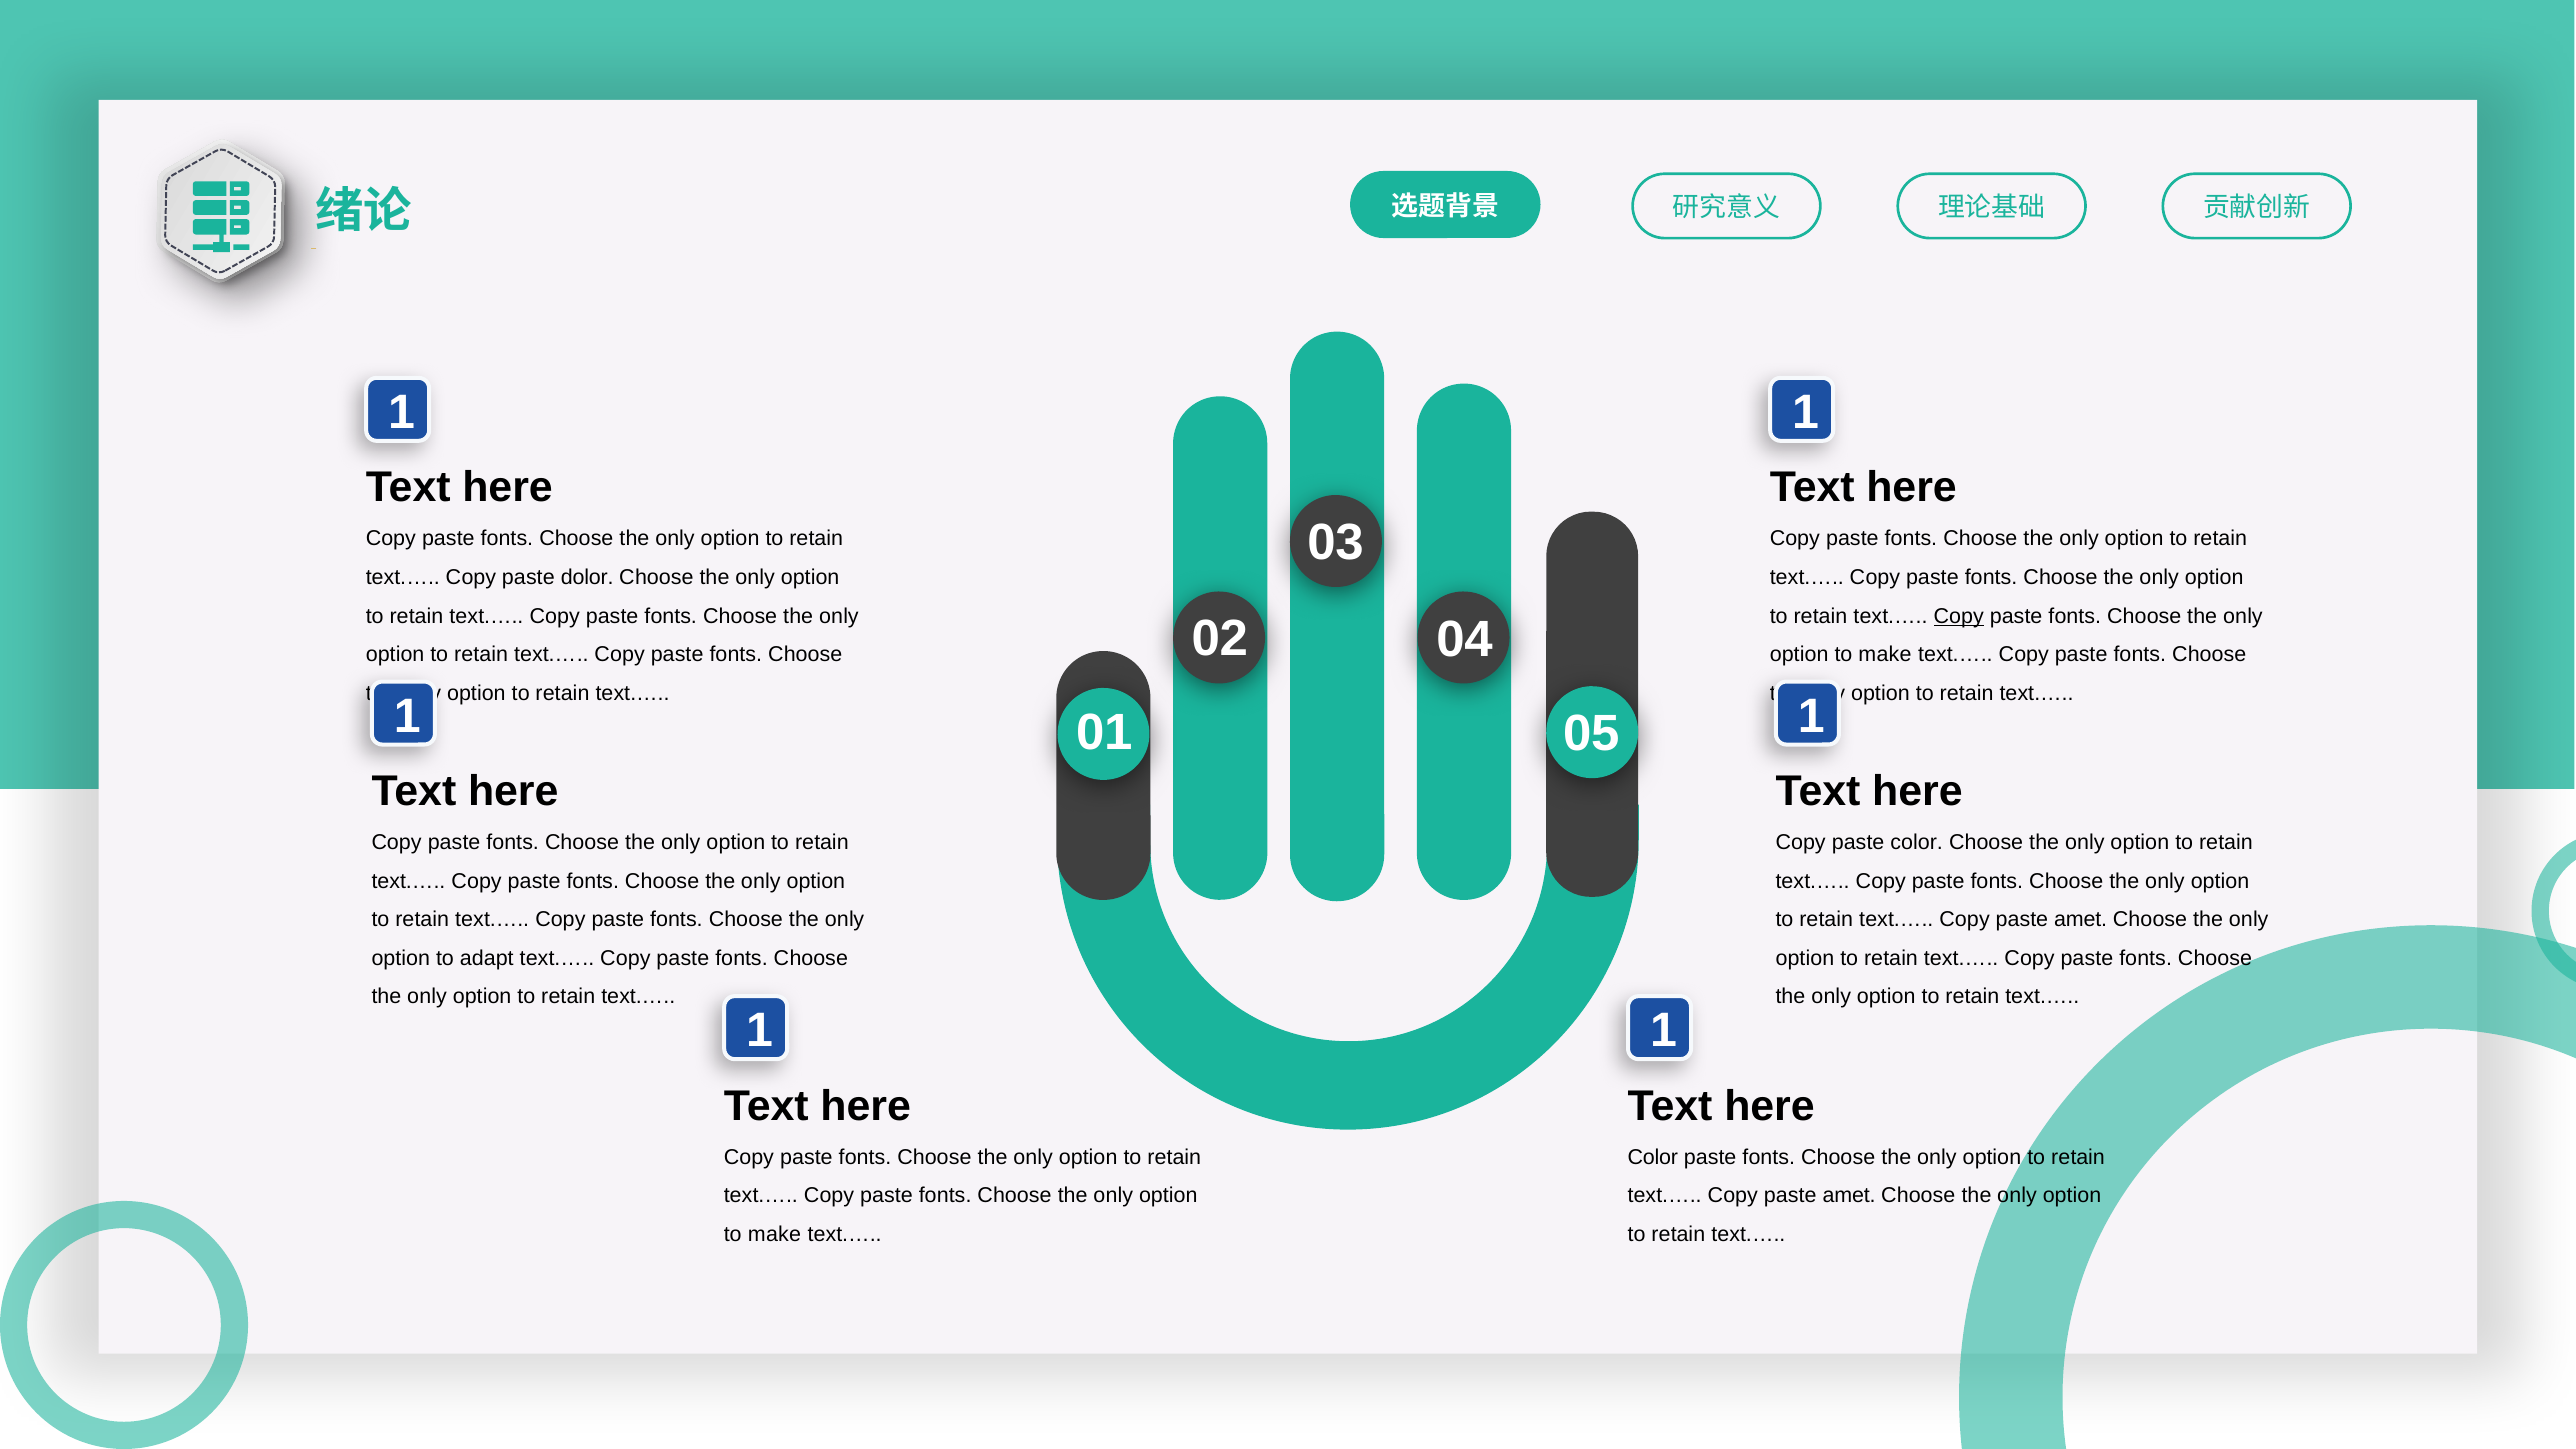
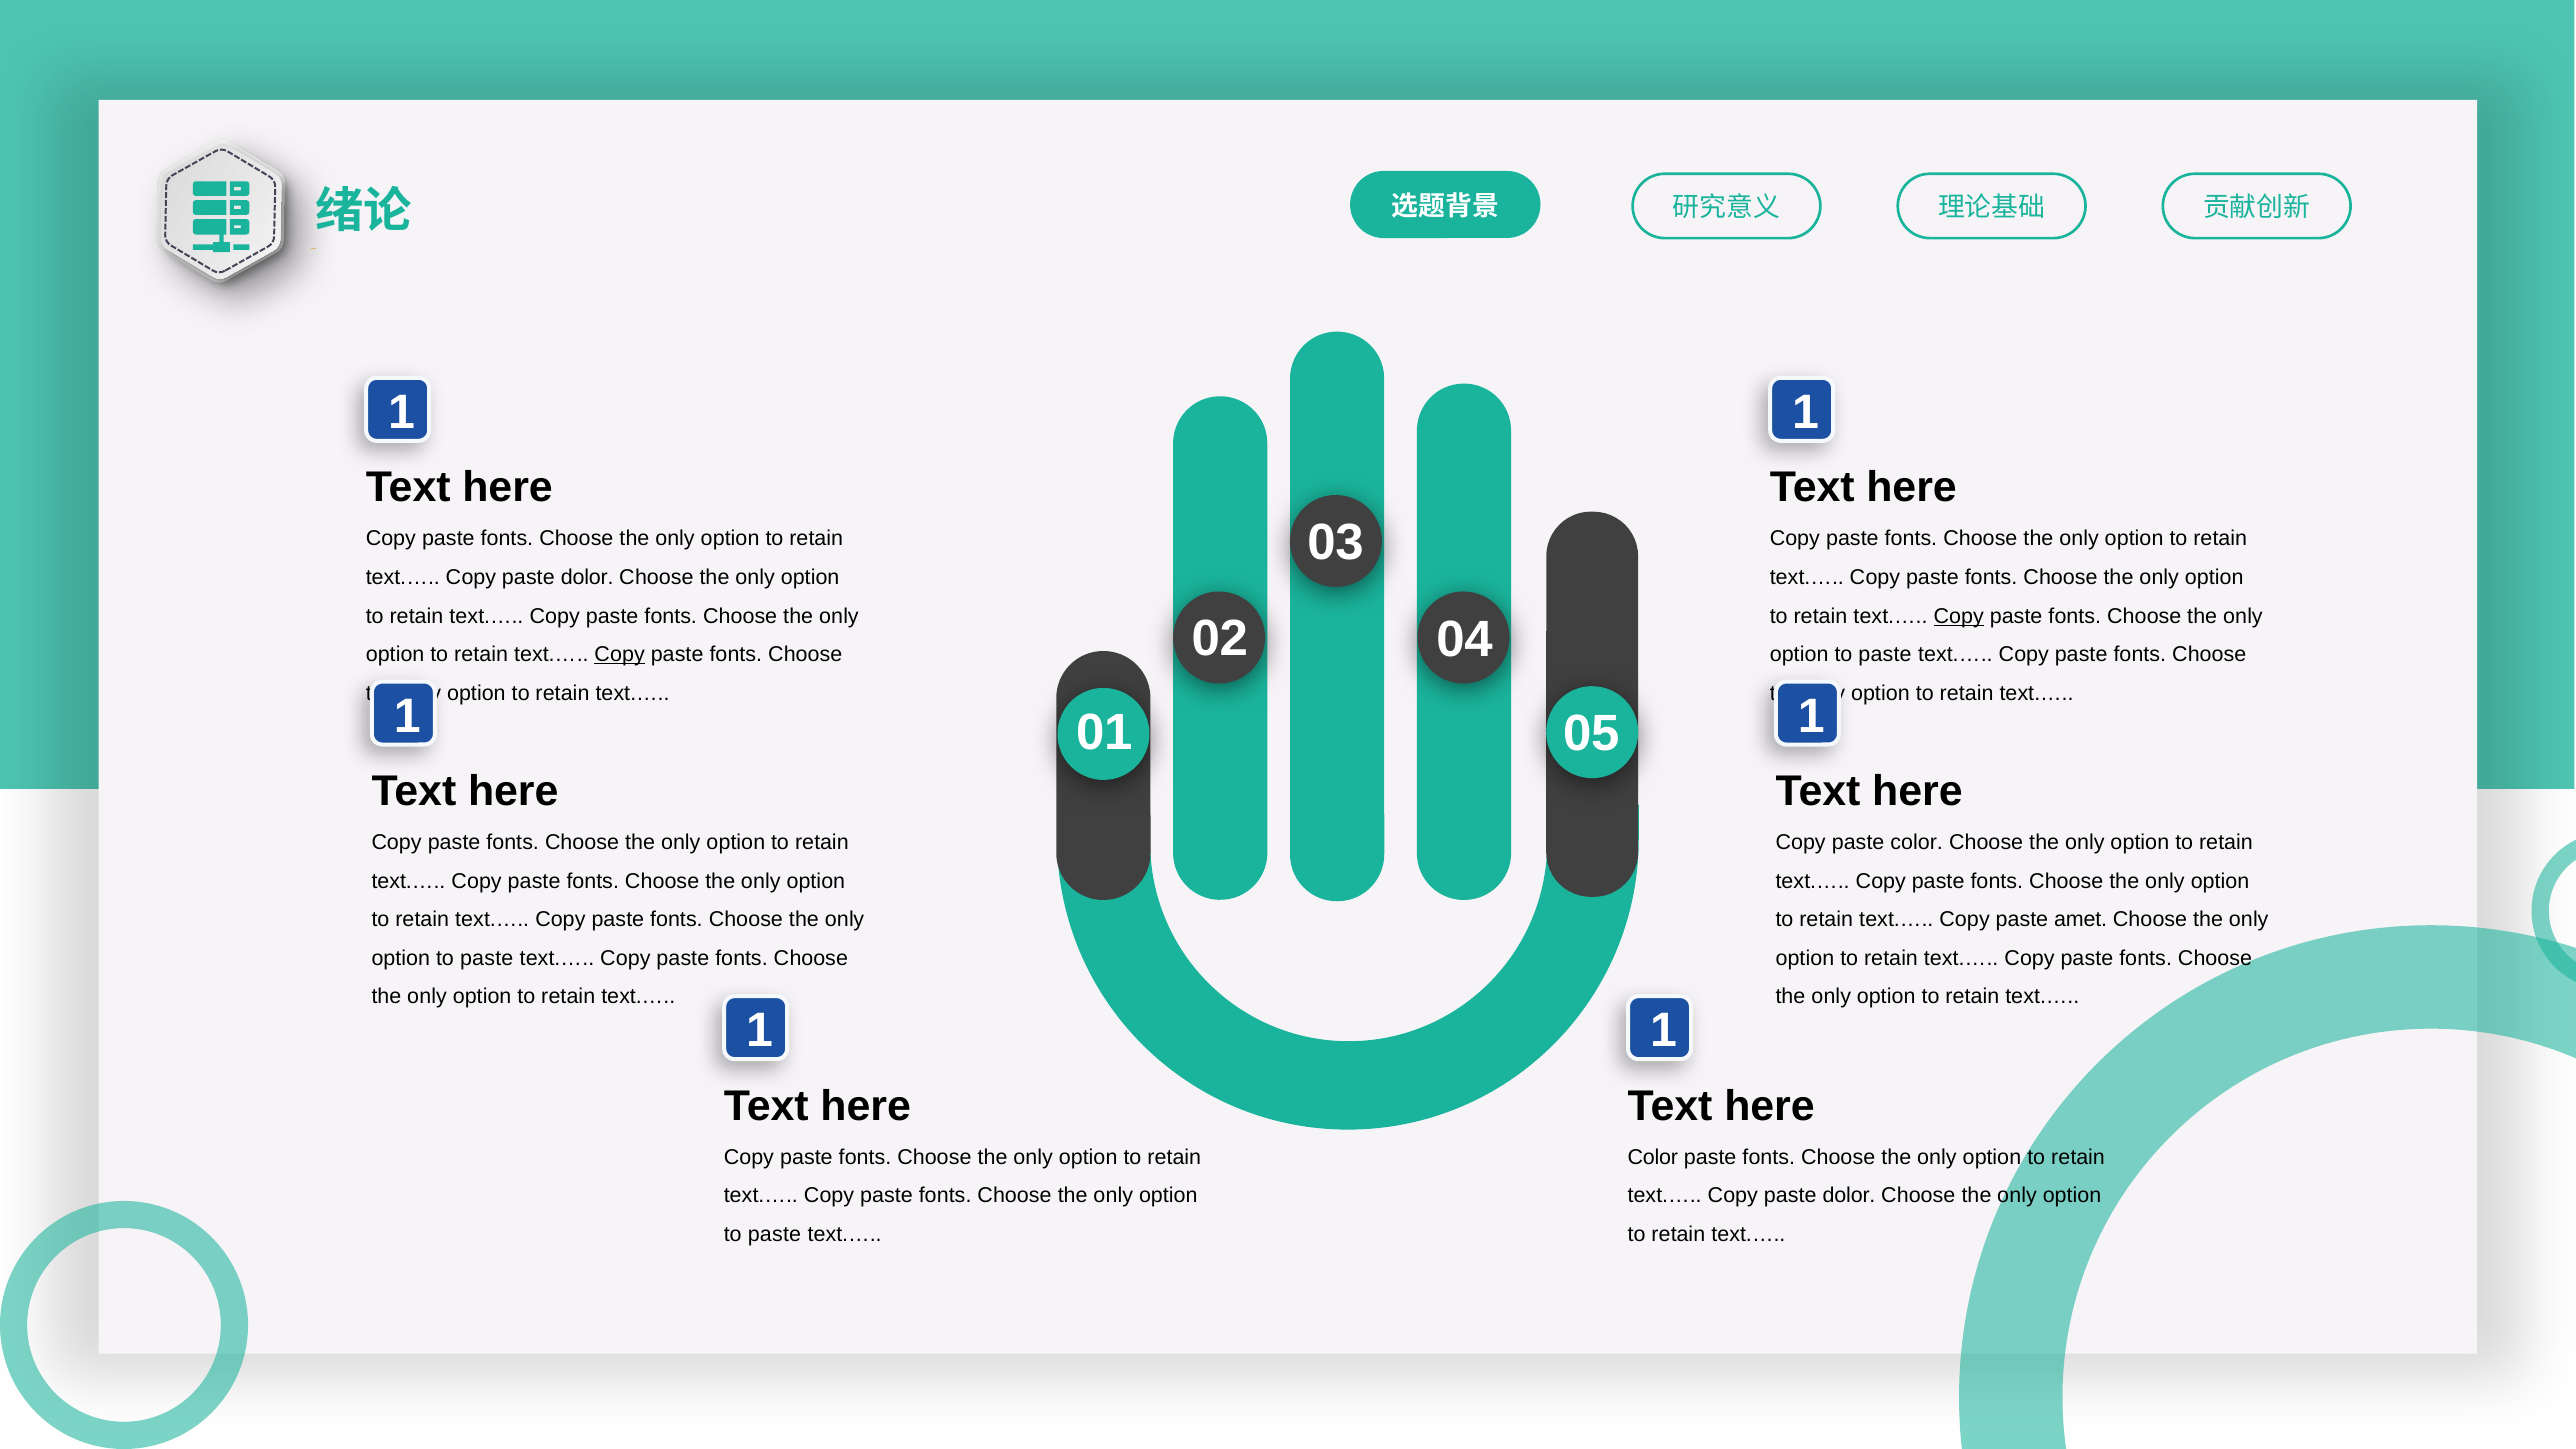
Copy at (620, 655) underline: none -> present
make at (1885, 655): make -> paste
adapt at (487, 958): adapt -> paste
amet at (1849, 1196): amet -> dolor
make at (774, 1234): make -> paste
